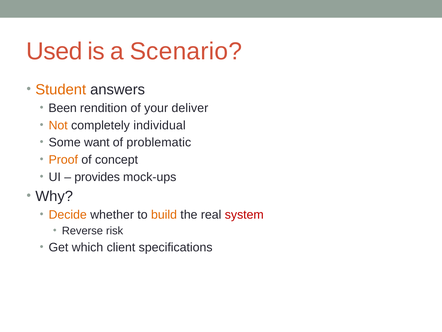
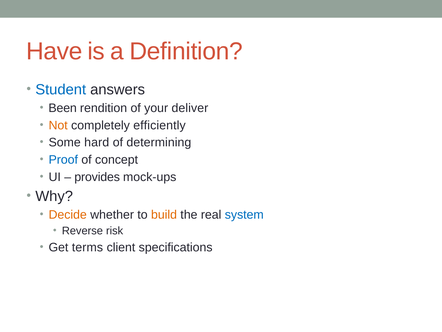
Used: Used -> Have
Scenario: Scenario -> Definition
Student colour: orange -> blue
individual: individual -> efficiently
want: want -> hard
problematic: problematic -> determining
Proof colour: orange -> blue
system colour: red -> blue
which: which -> terms
